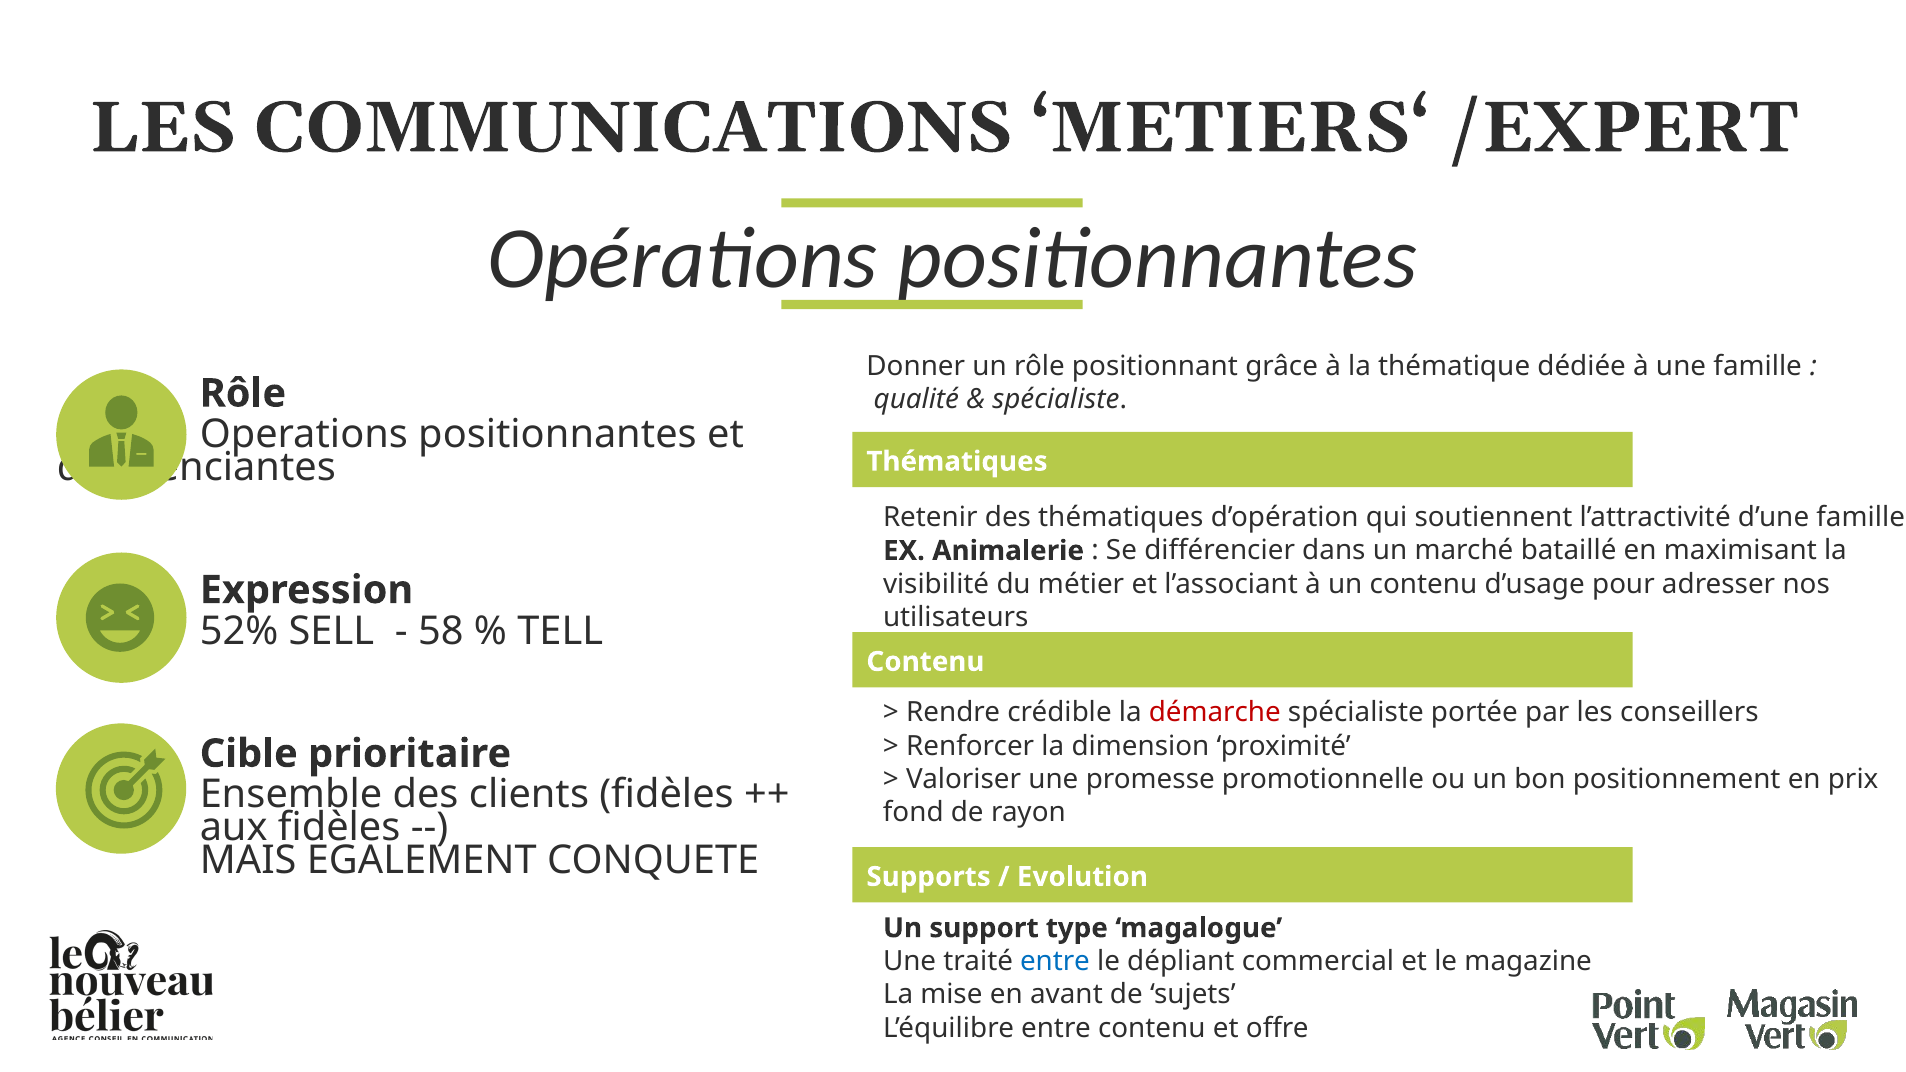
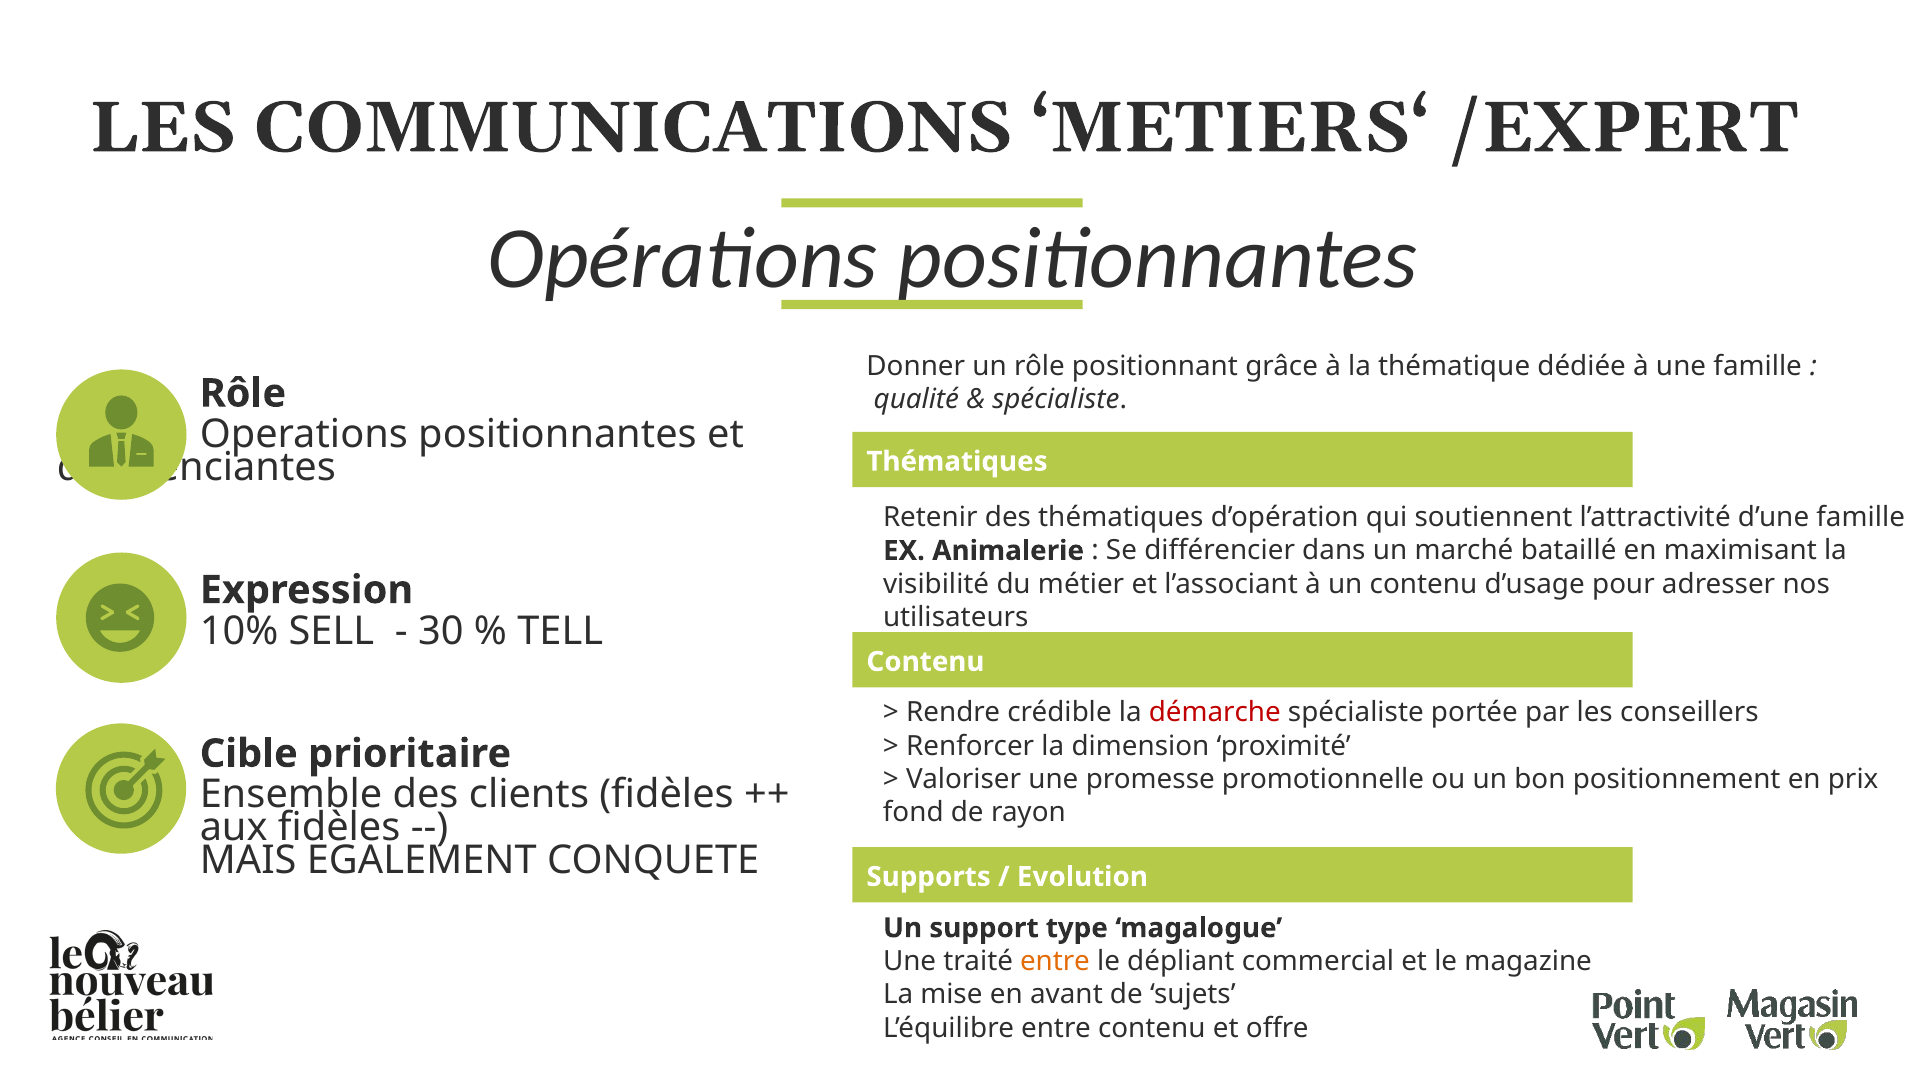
52%: 52% -> 10%
58: 58 -> 30
entre at (1055, 962) colour: blue -> orange
